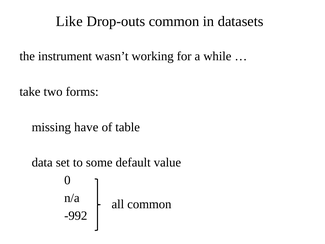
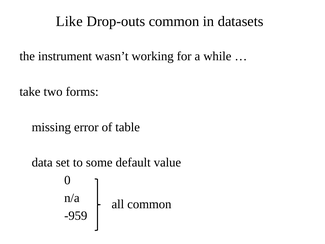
have: have -> error
-992: -992 -> -959
